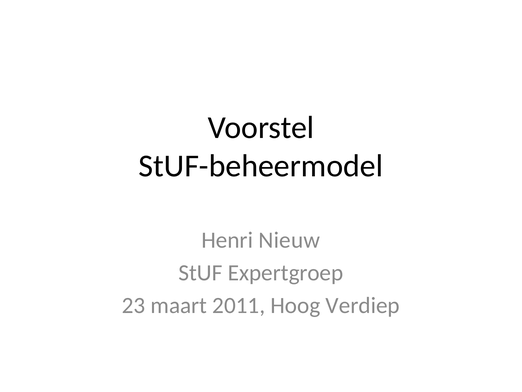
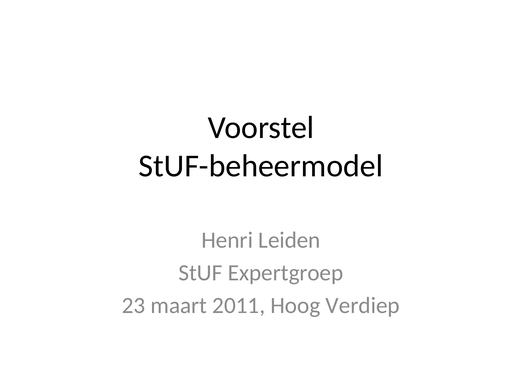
Nieuw: Nieuw -> Leiden
